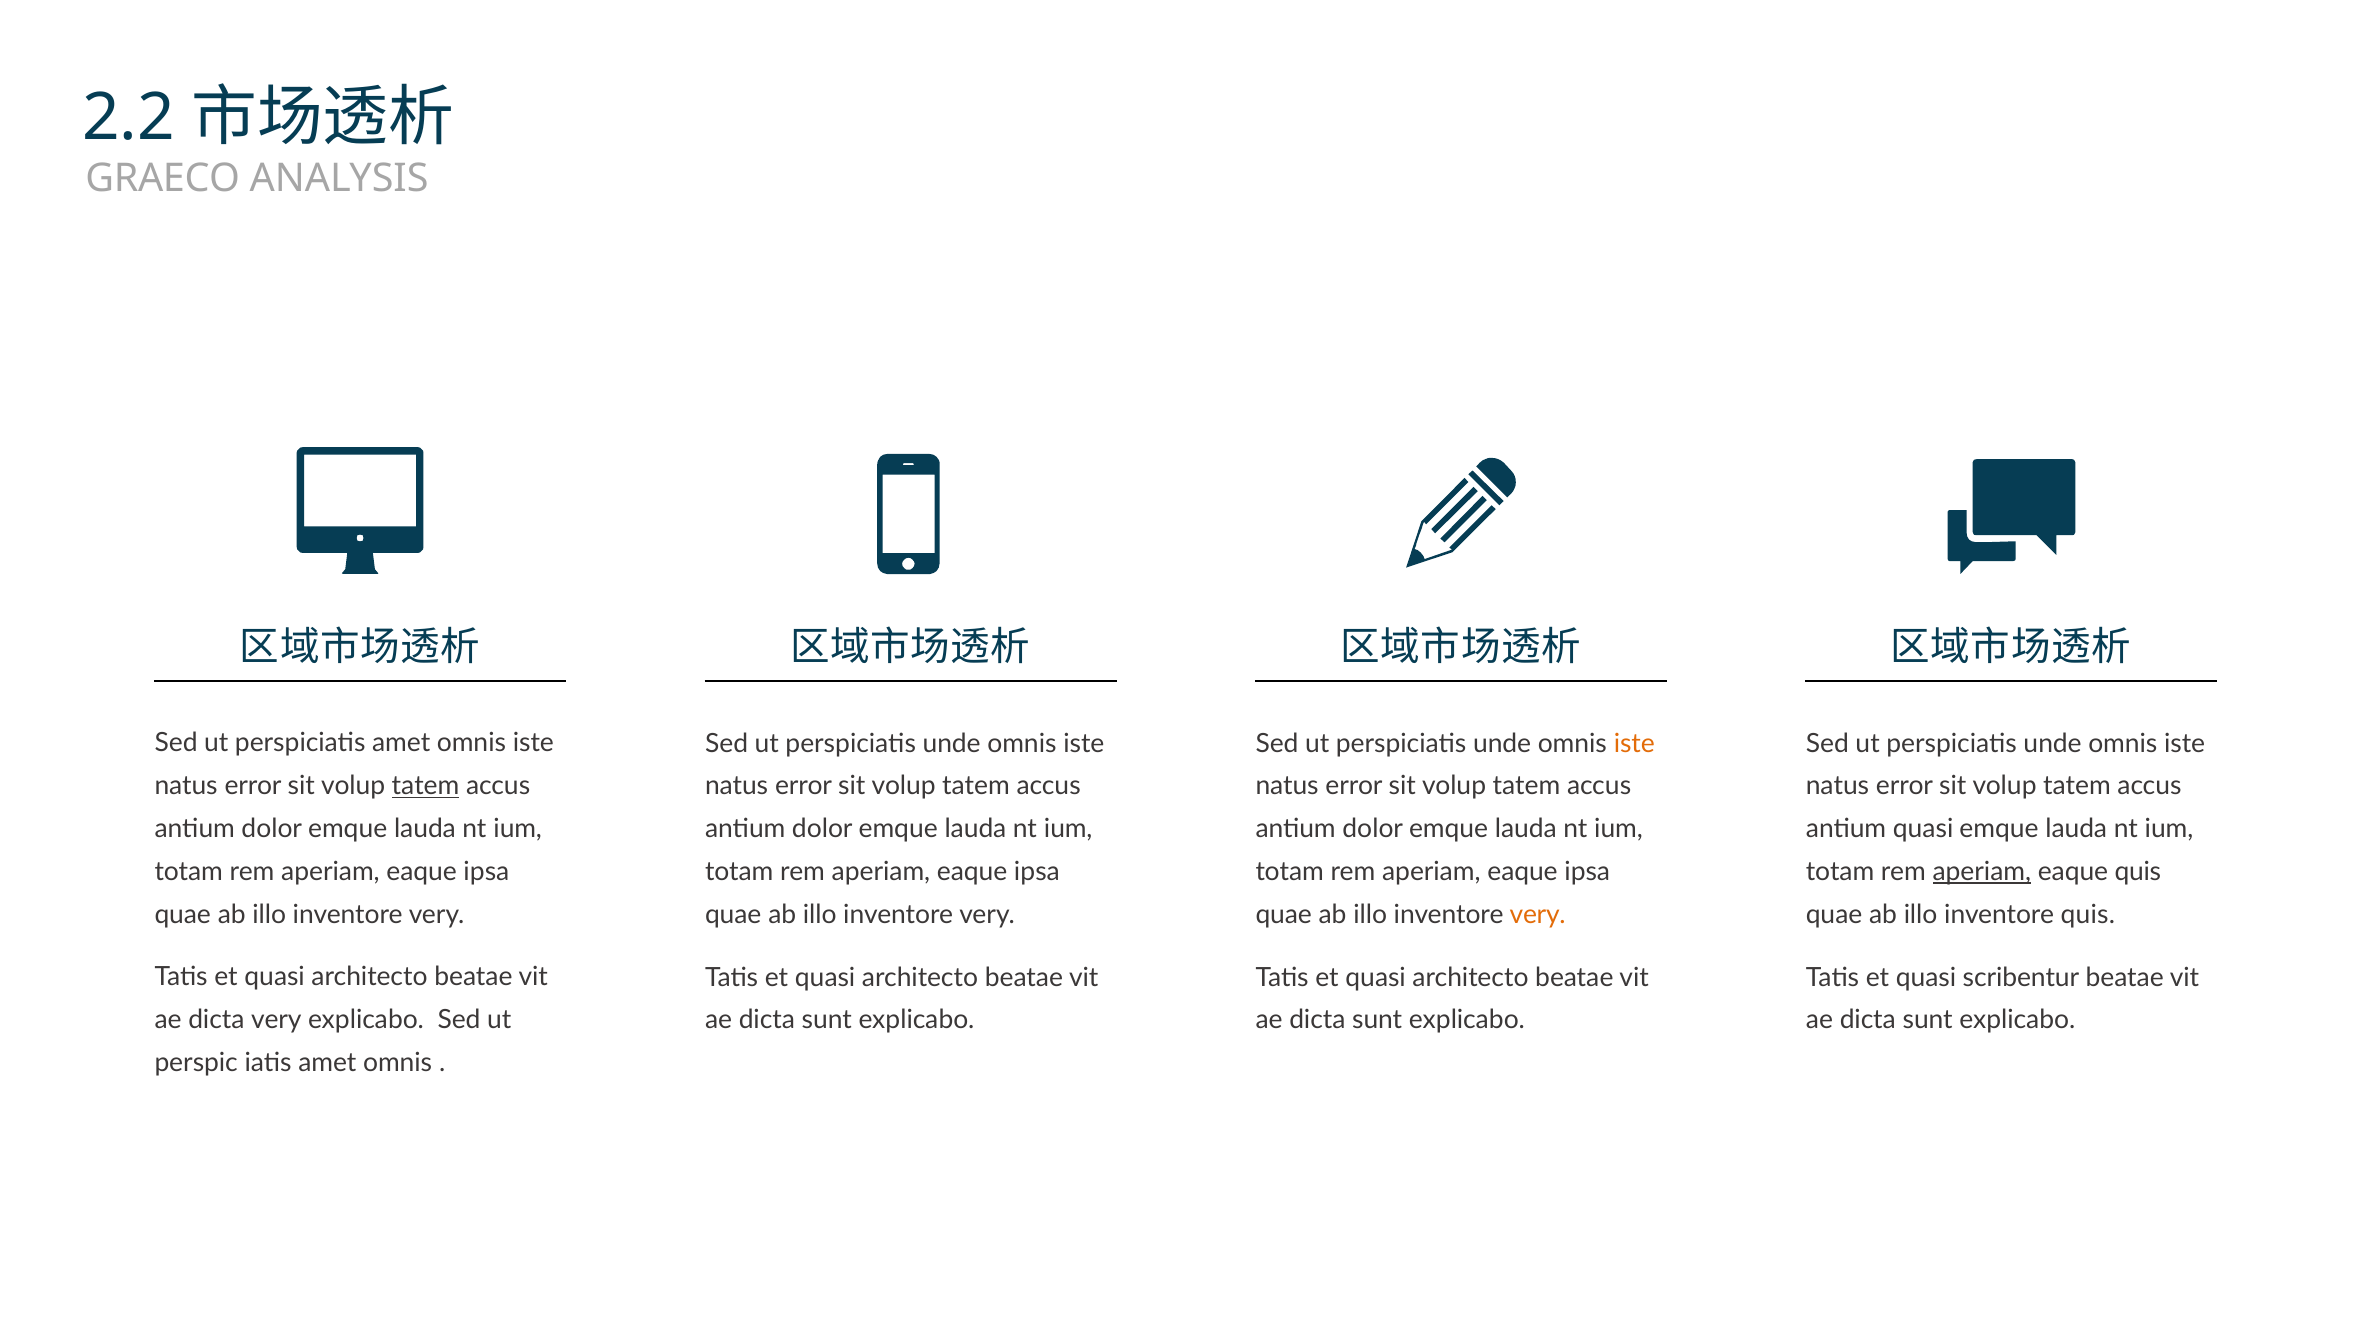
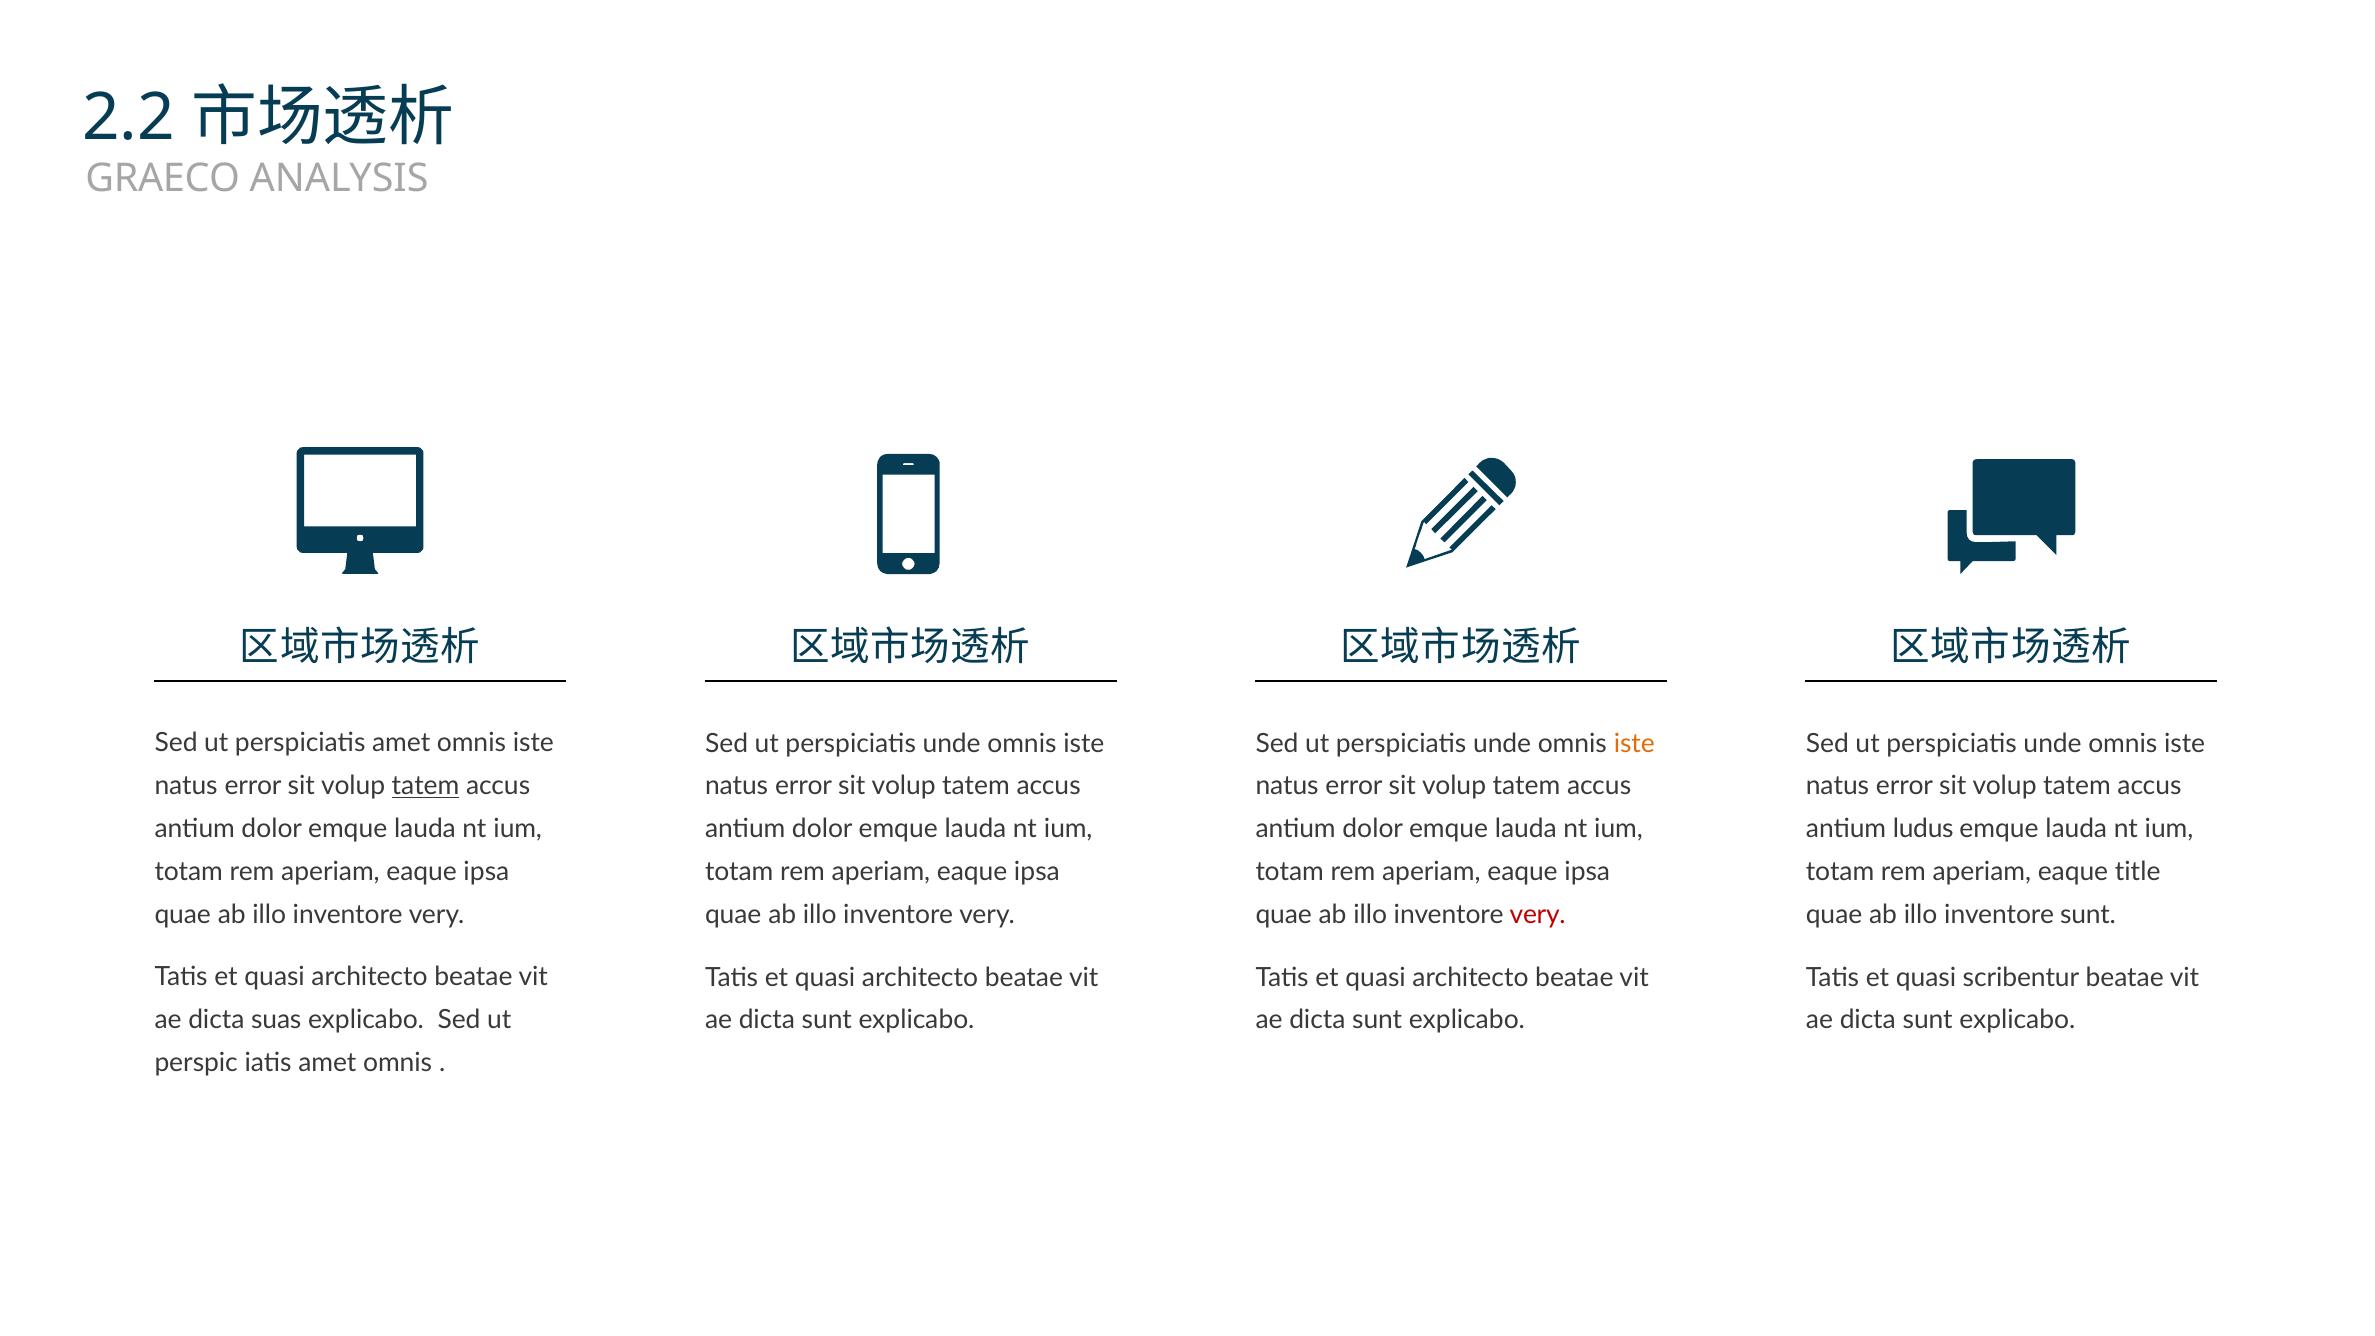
antium quasi: quasi -> ludus
aperiam at (1982, 872) underline: present -> none
eaque quis: quis -> title
very at (1538, 915) colour: orange -> red
inventore quis: quis -> sunt
dicta very: very -> suas
